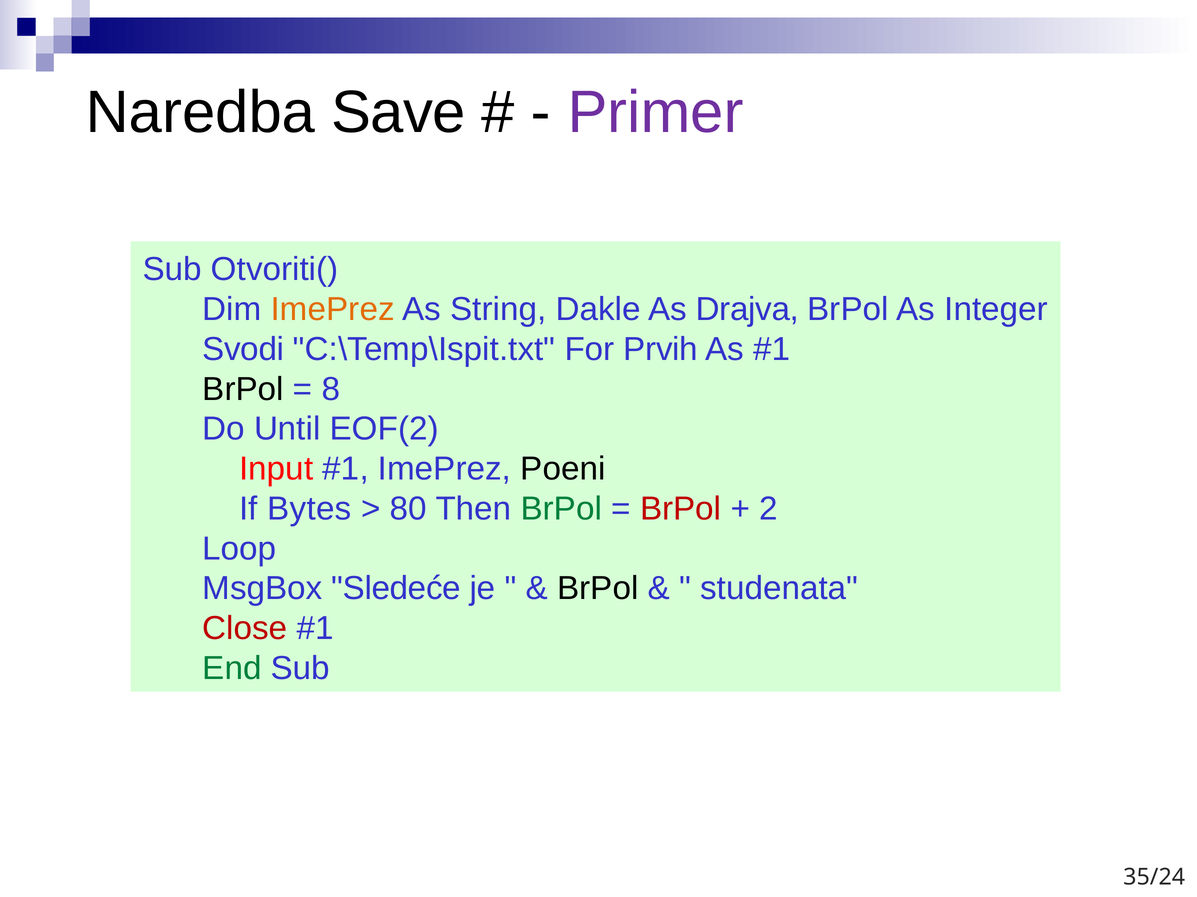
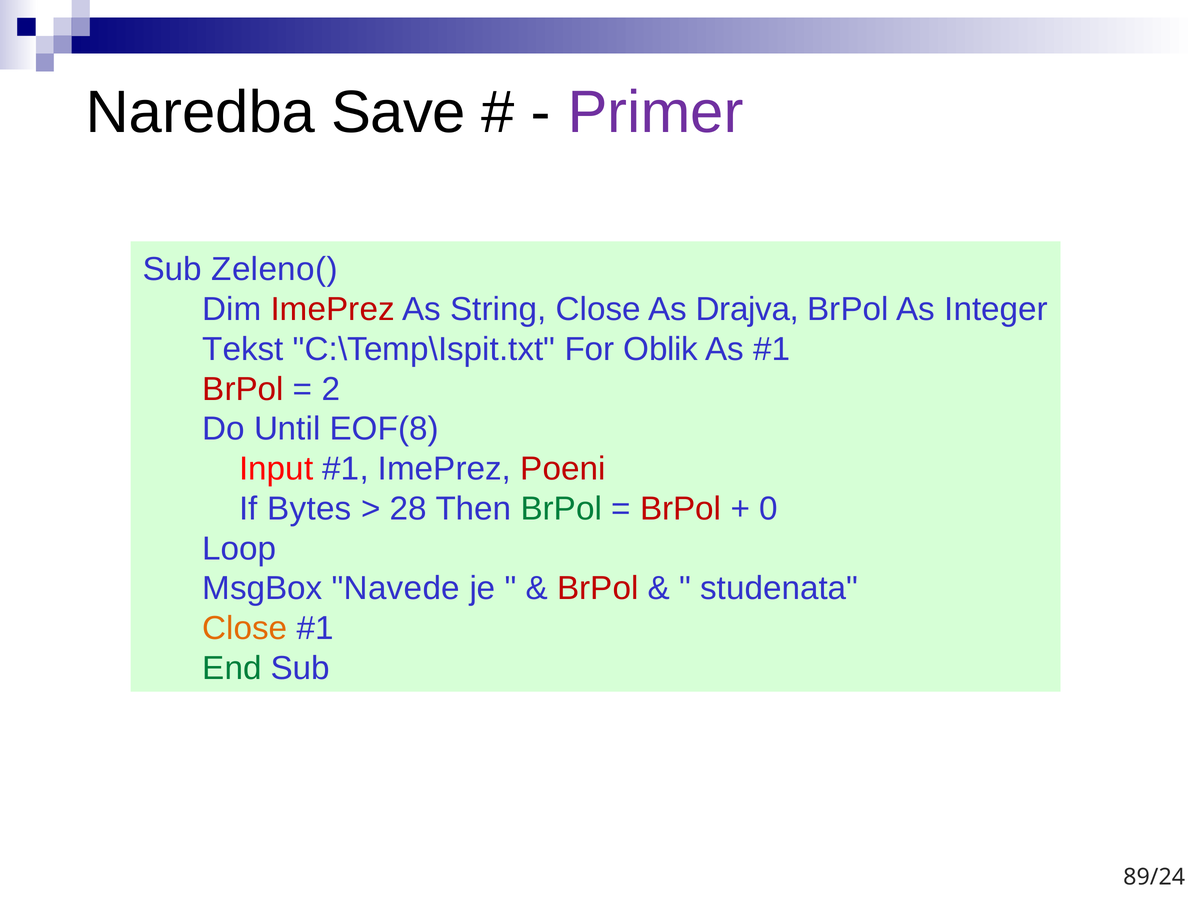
Otvoriti(: Otvoriti( -> Zeleno(
ImePrez at (333, 310) colour: orange -> red
String Dakle: Dakle -> Close
Svodi: Svodi -> Tekst
Prvih: Prvih -> Oblik
BrPol at (243, 389) colour: black -> red
8: 8 -> 2
EOF(2: EOF(2 -> EOF(8
Poeni colour: black -> red
80: 80 -> 28
2: 2 -> 0
Sledeće: Sledeće -> Navede
BrPol at (598, 589) colour: black -> red
Close at (245, 629) colour: red -> orange
35/24: 35/24 -> 89/24
